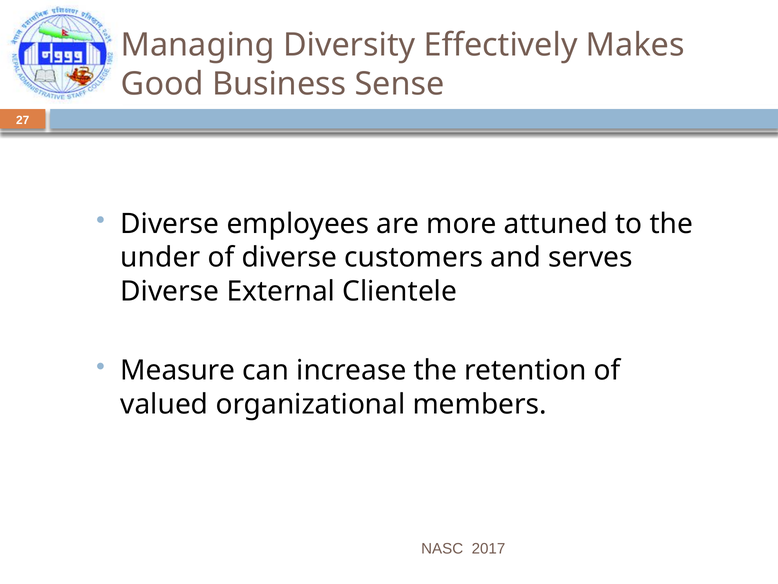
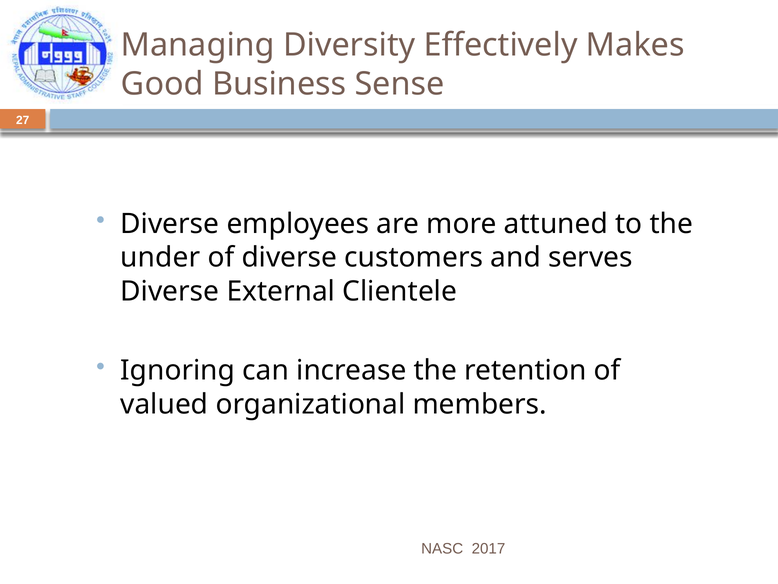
Measure: Measure -> Ignoring
